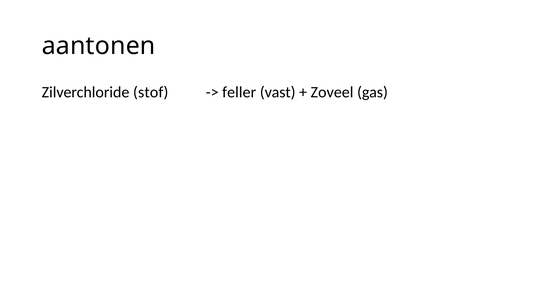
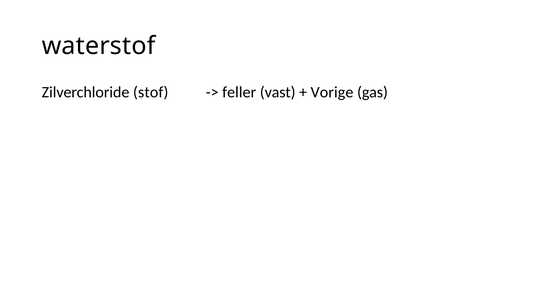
aantonen: aantonen -> waterstof
Zoveel: Zoveel -> Vorige
